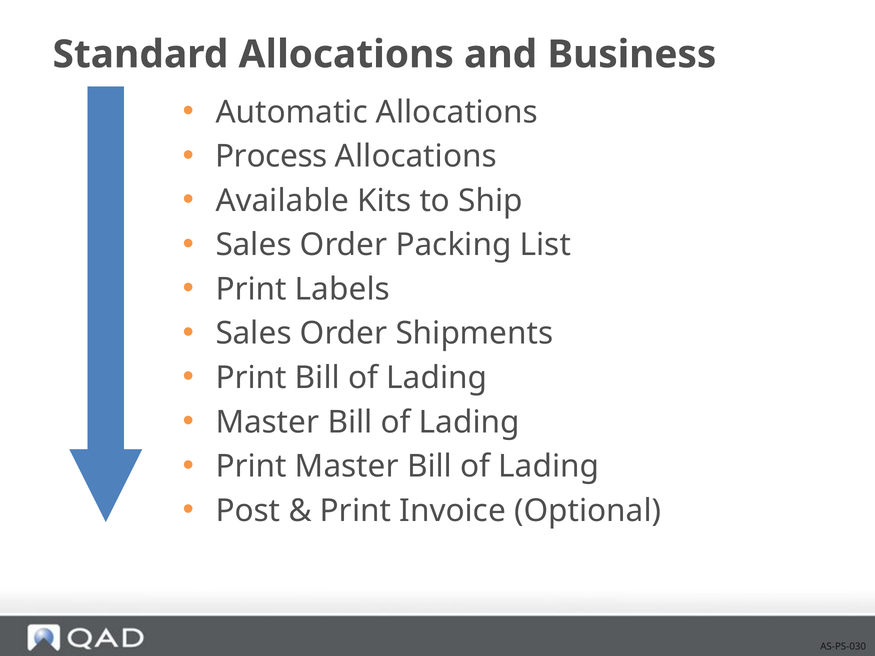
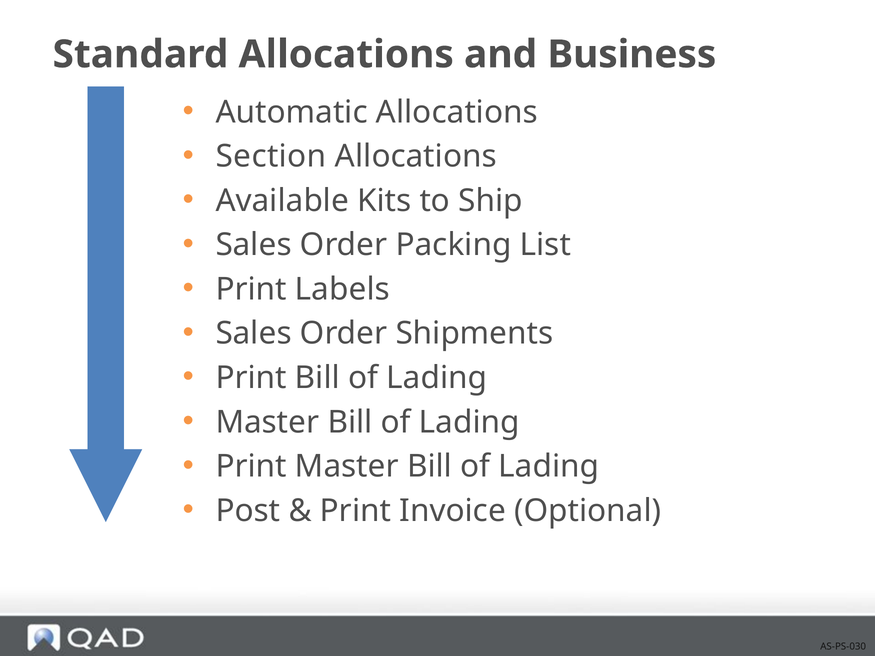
Process: Process -> Section
